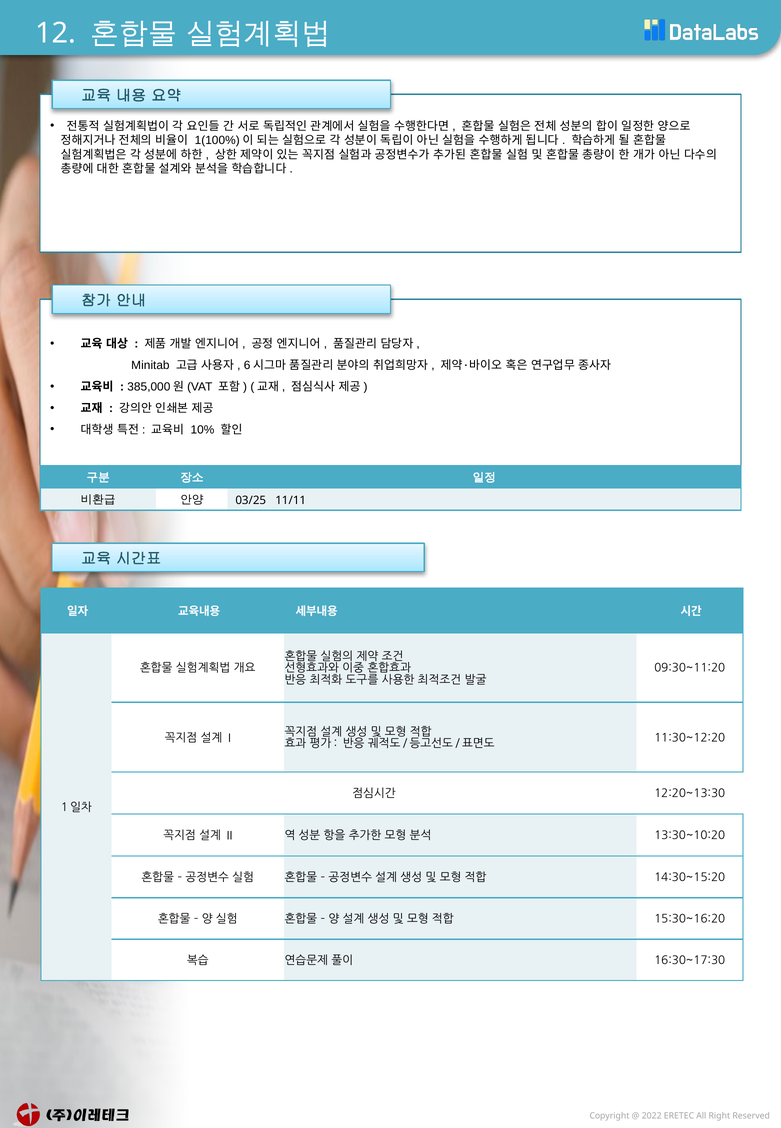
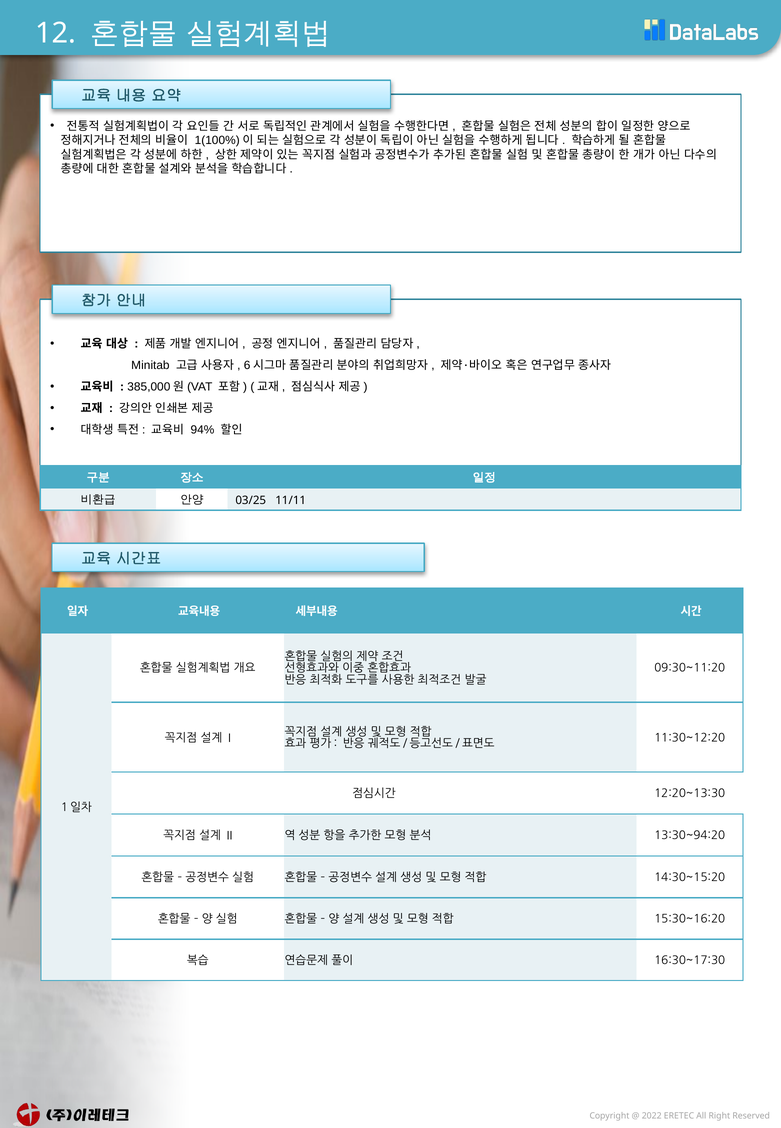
10%: 10% -> 94%
13:30~10:20: 13:30~10:20 -> 13:30~94:20
